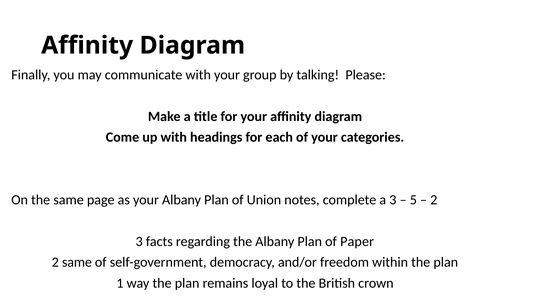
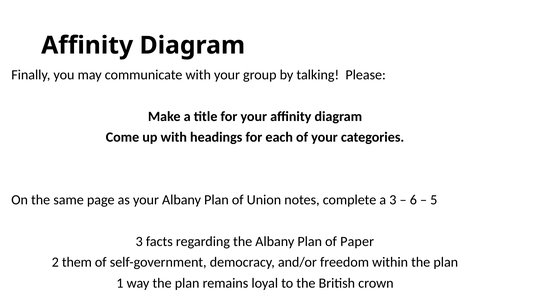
5: 5 -> 6
2 at (434, 200): 2 -> 5
2 same: same -> them
